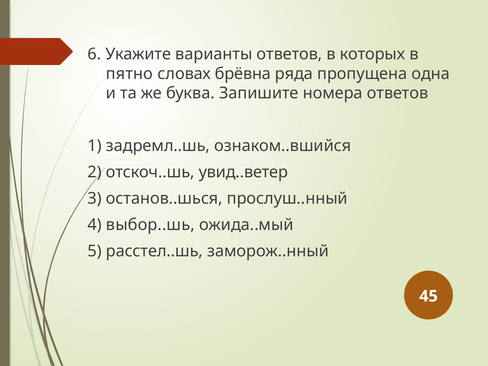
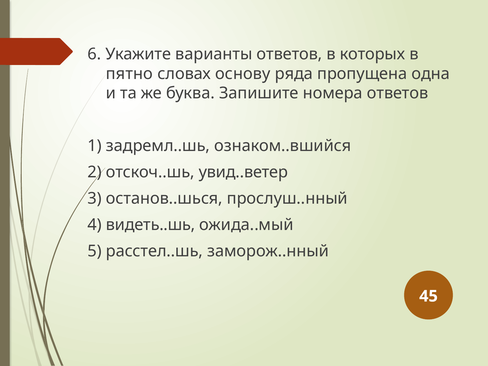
брёвна: брёвна -> основу
выбор..шь: выбор..шь -> видеть..шь
